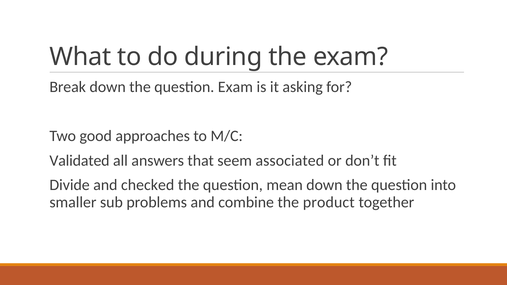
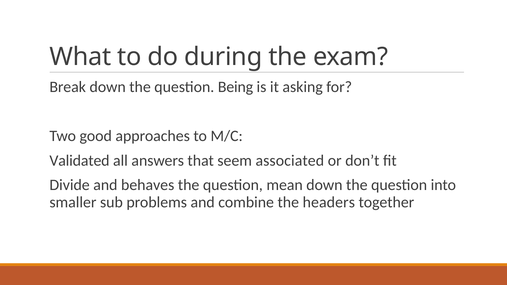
question Exam: Exam -> Being
checked: checked -> behaves
product: product -> headers
